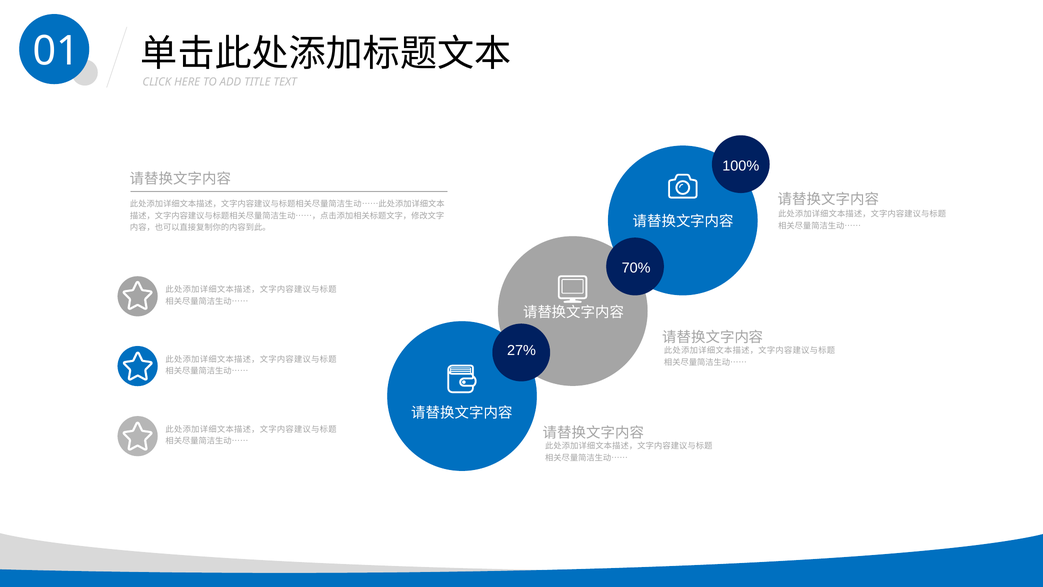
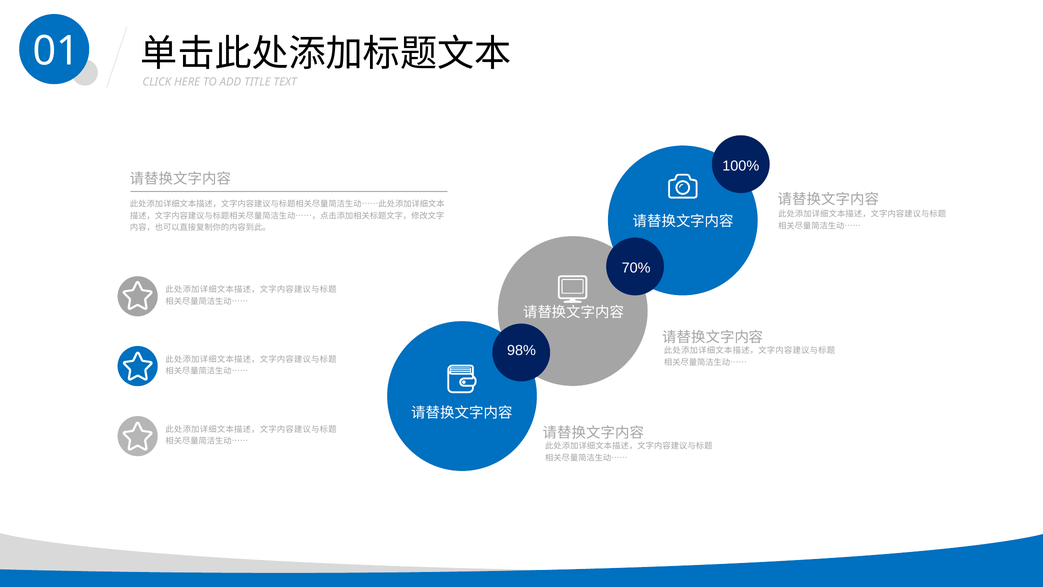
27%: 27% -> 98%
